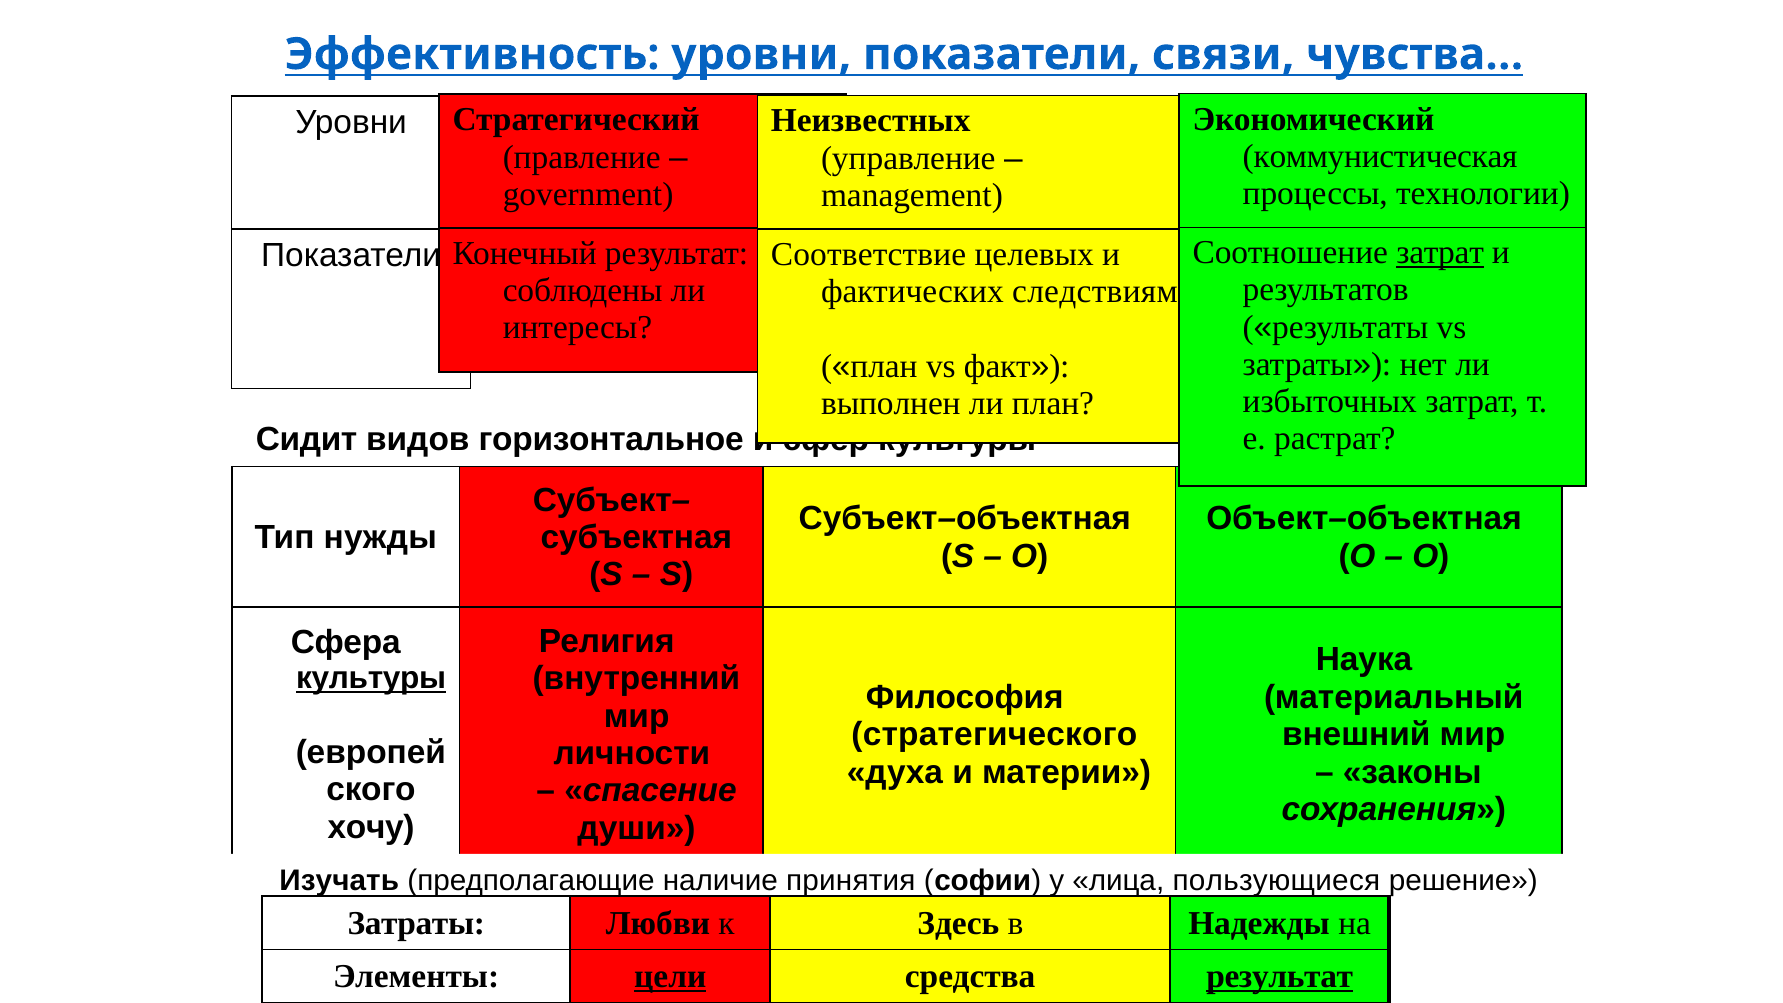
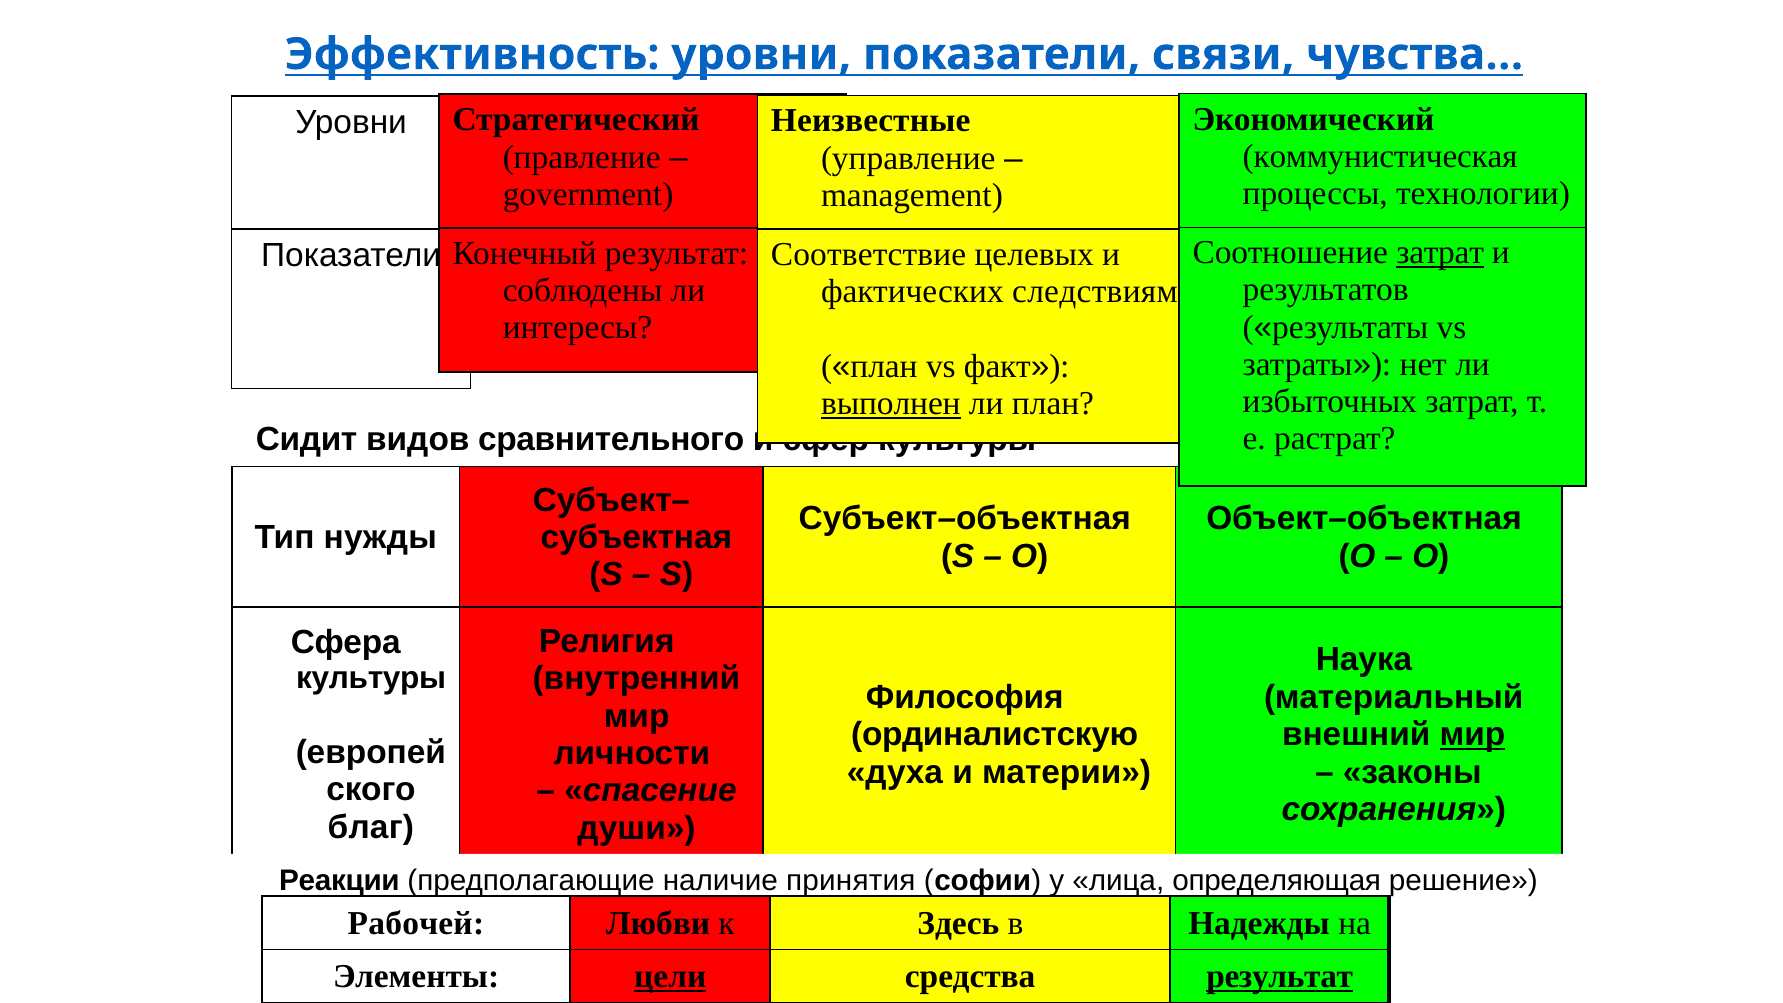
Неизвестных: Неизвестных -> Неизвестные
выполнен underline: none -> present
горизонтальное: горизонтальное -> сравнительного
культуры at (371, 679) underline: present -> none
стратегического: стратегического -> ординалистскую
мир at (1473, 735) underline: none -> present
хочу: хочу -> благ
Изучать: Изучать -> Реакции
пользующиеся: пользующиеся -> определяющая
Затраты at (416, 923): Затраты -> Рабочей
